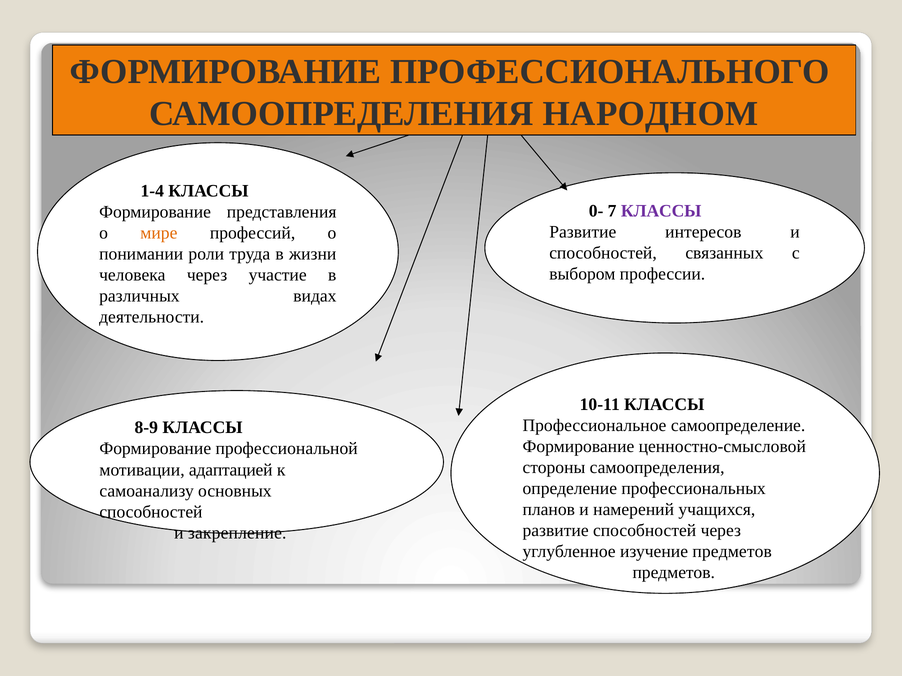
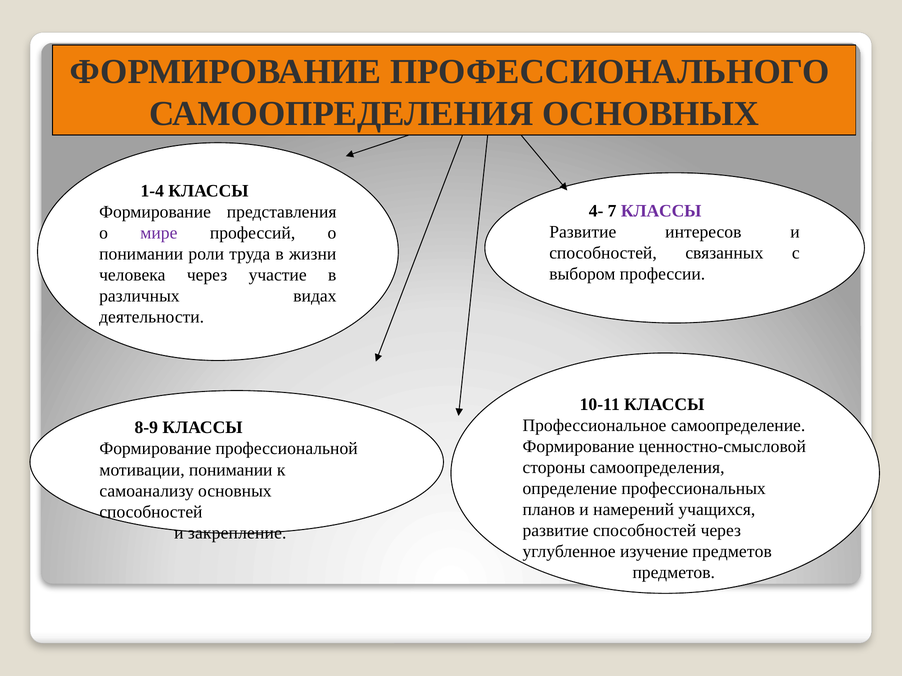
САМООПРЕДЕЛЕНИЯ НАРОДНОМ: НАРОДНОМ -> ОСНОВНЫХ
0-: 0- -> 4-
мире colour: orange -> purple
мотивации адаптацией: адаптацией -> понимании
